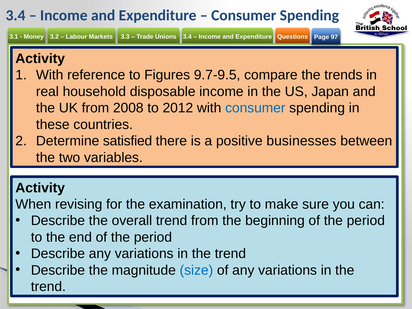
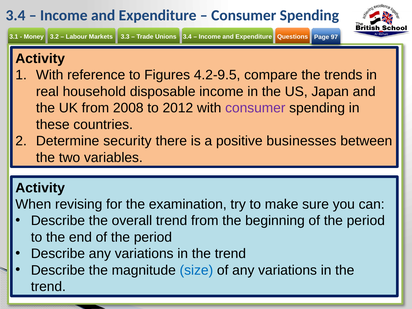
9.7-9.5: 9.7-9.5 -> 4.2-9.5
consumer at (255, 108) colour: blue -> purple
satisfied: satisfied -> security
